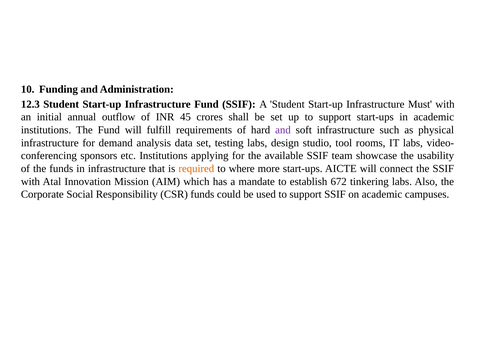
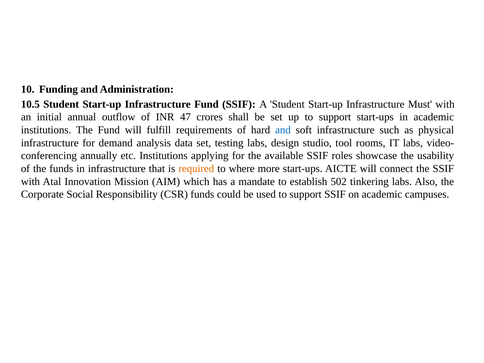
12.3: 12.3 -> 10.5
45: 45 -> 47
and at (283, 130) colour: purple -> blue
sponsors: sponsors -> annually
team: team -> roles
672: 672 -> 502
